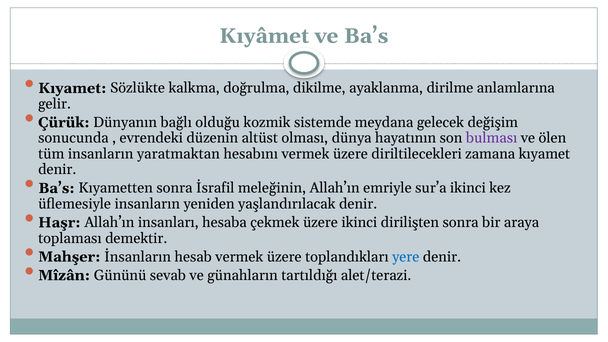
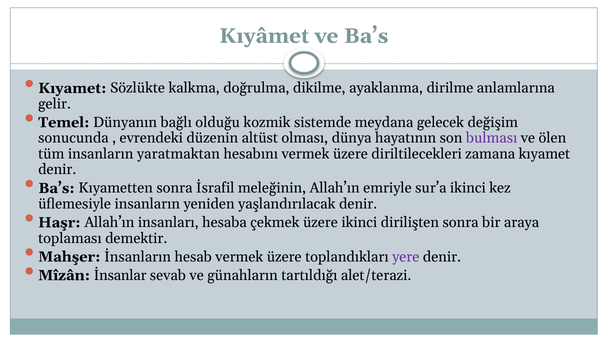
Çürük: Çürük -> Temel
yere colour: blue -> purple
Gününü: Gününü -> İnsanlar
